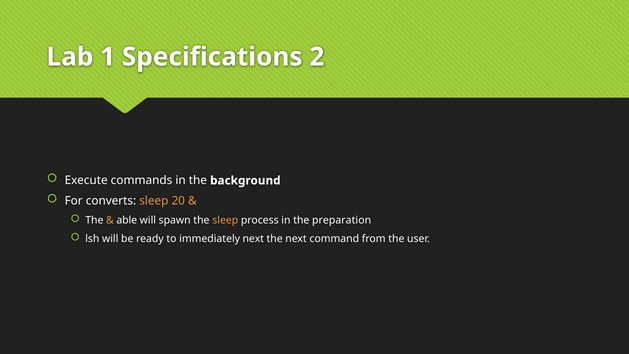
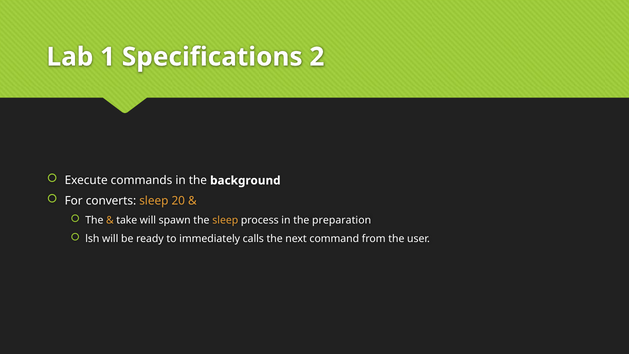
able: able -> take
immediately next: next -> calls
